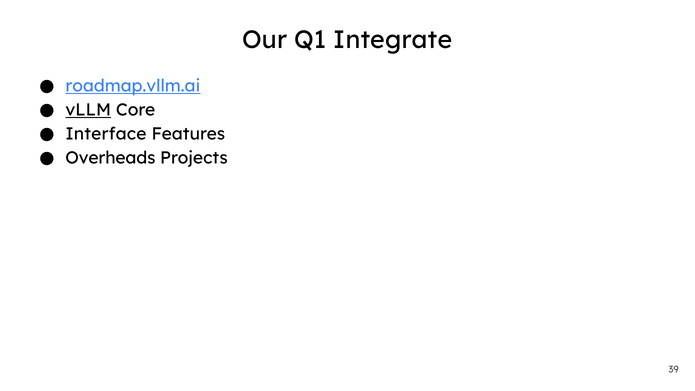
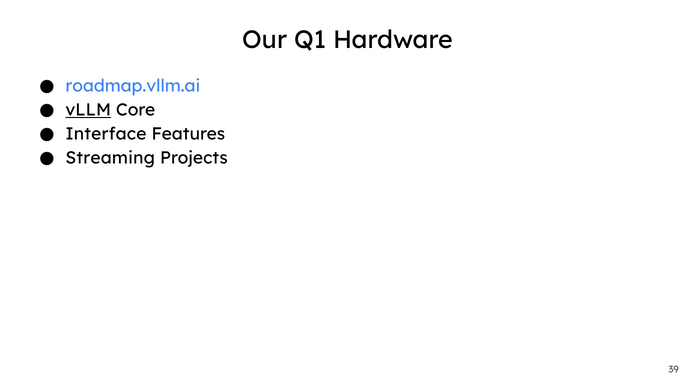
Integrate: Integrate -> Hardware
roadmap.vllm.ai underline: present -> none
Overheads: Overheads -> Streaming
